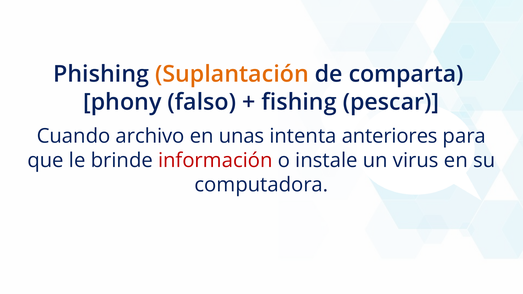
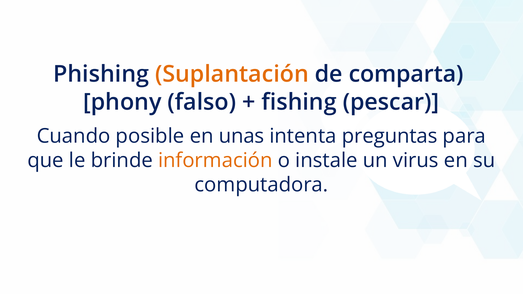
archivo: archivo -> posible
anteriores: anteriores -> preguntas
información colour: red -> orange
